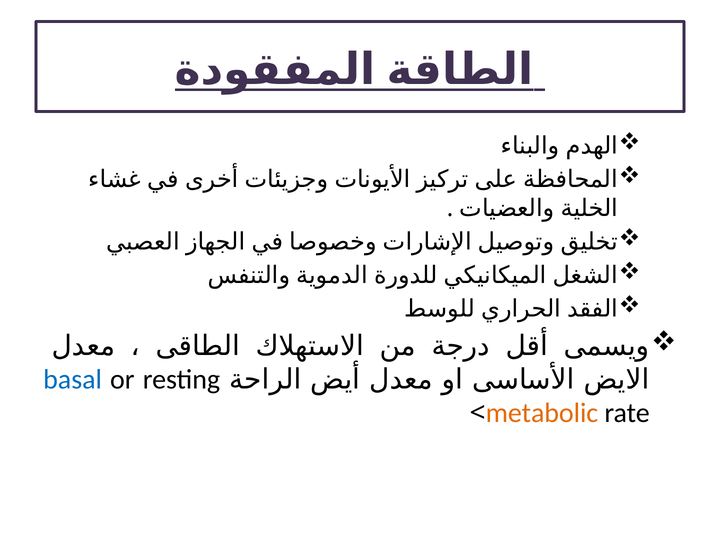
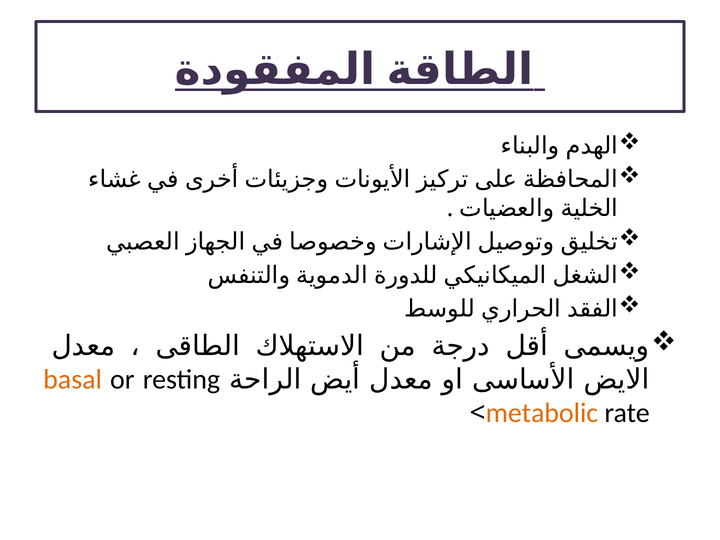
basal colour: blue -> orange
